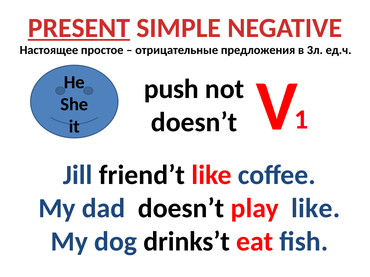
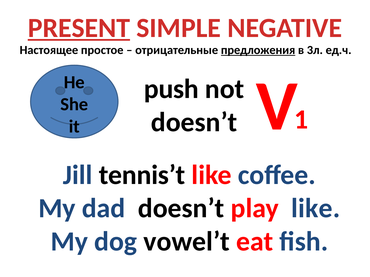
предложения underline: none -> present
friend’t: friend’t -> tennis’t
drinks’t: drinks’t -> vowel’t
